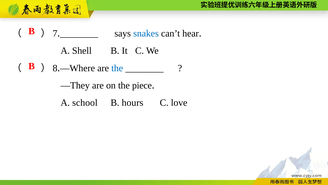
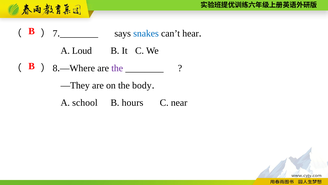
Shell: Shell -> Loud
the at (117, 68) colour: blue -> purple
piece: piece -> body
love: love -> near
